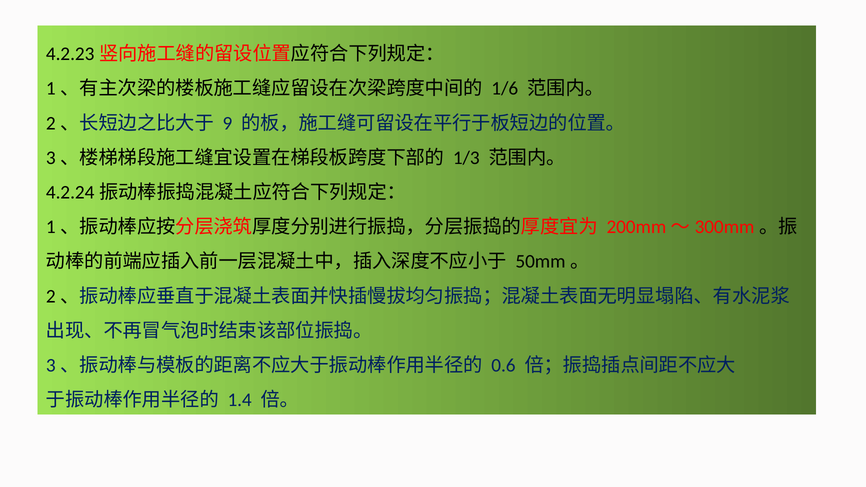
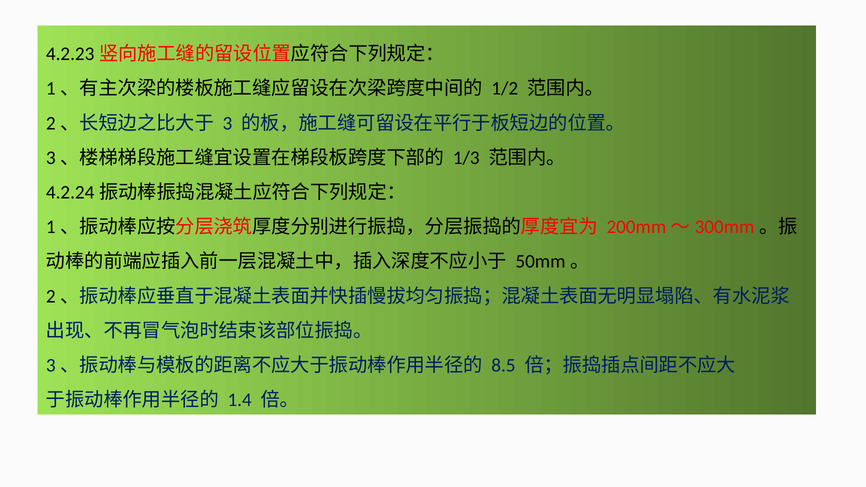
1/6: 1/6 -> 1/2
9: 9 -> 3
0.6: 0.6 -> 8.5
